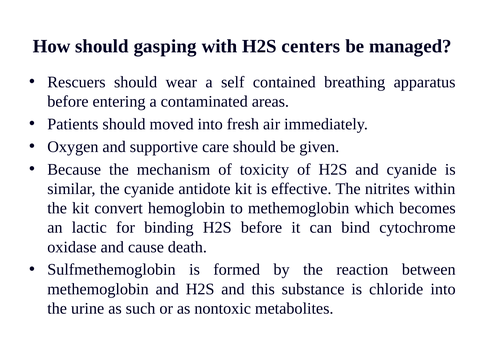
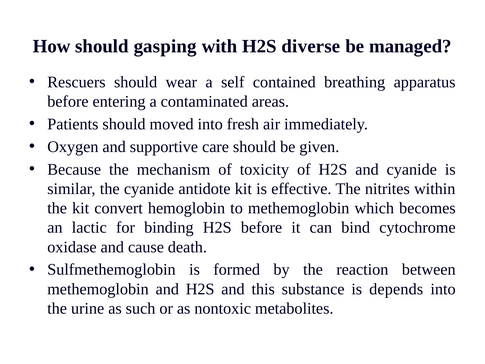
centers: centers -> diverse
chloride: chloride -> depends
